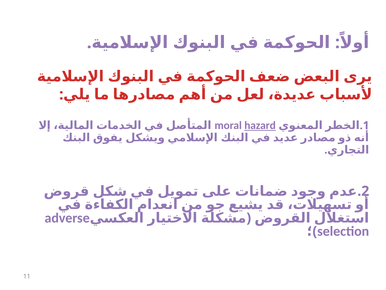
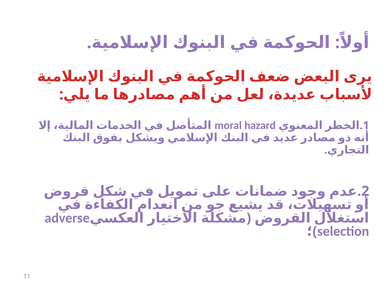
hazard underline: present -> none
